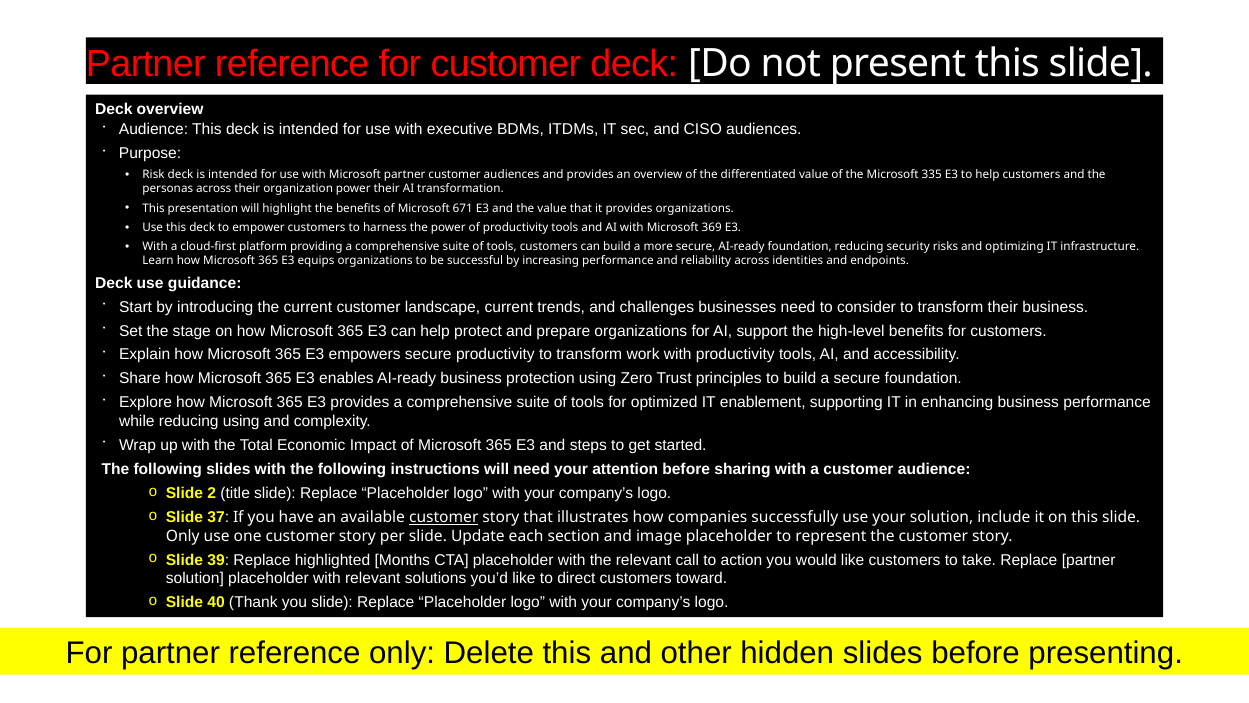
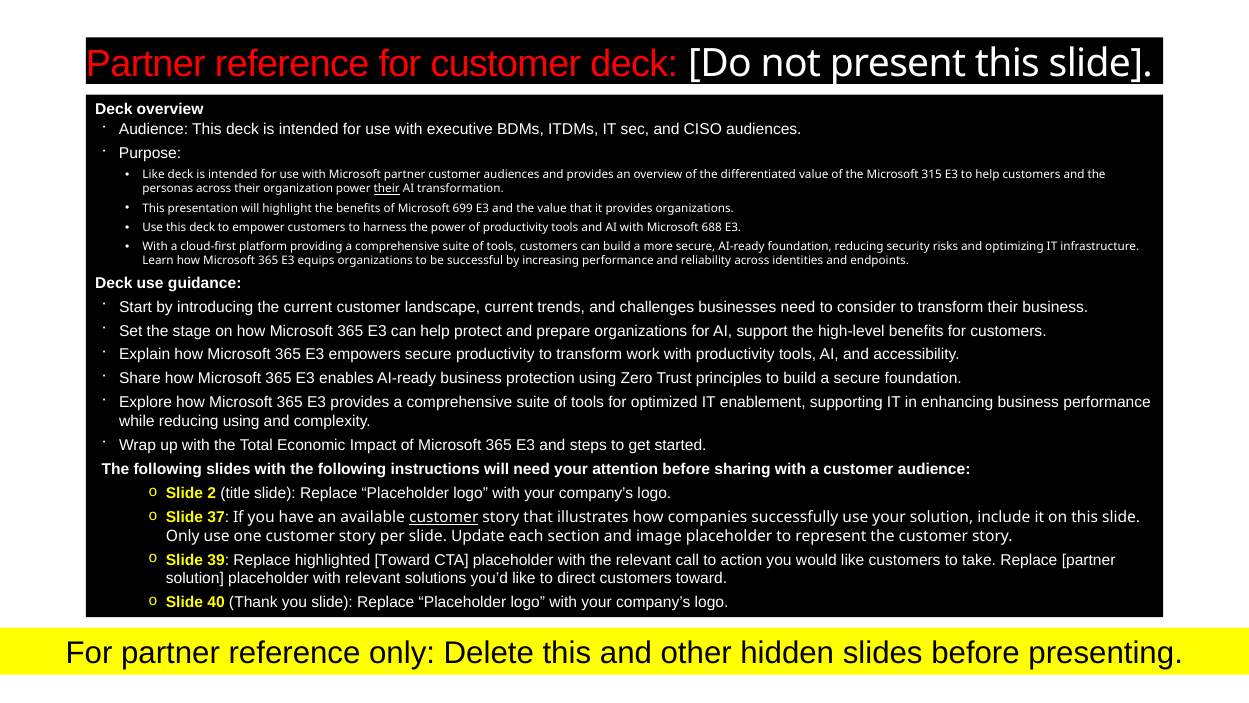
Risk at (154, 175): Risk -> Like
335: 335 -> 315
their at (387, 189) underline: none -> present
671: 671 -> 699
369: 369 -> 688
highlighted Months: Months -> Toward
